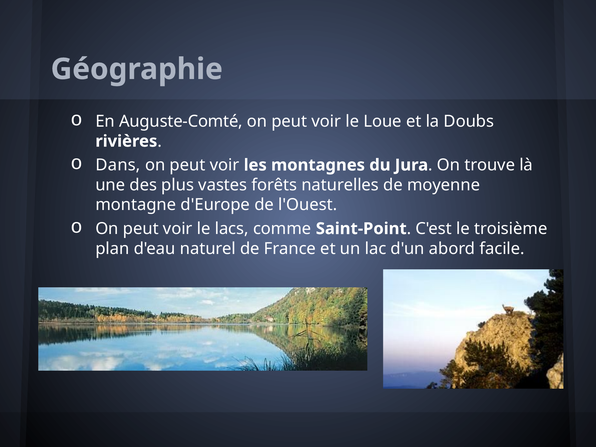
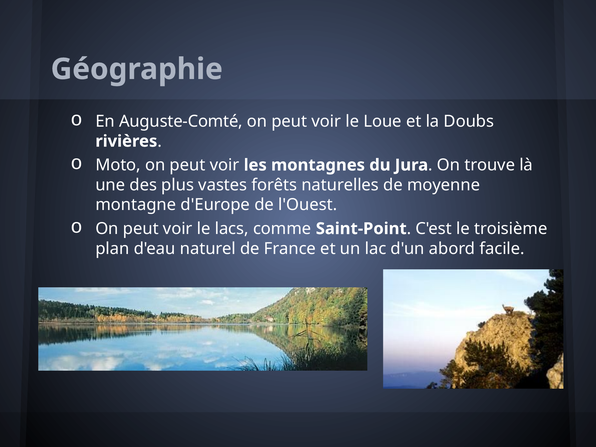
Dans: Dans -> Moto
